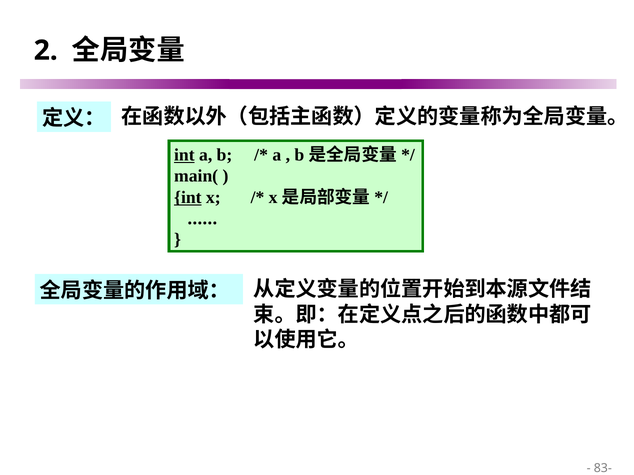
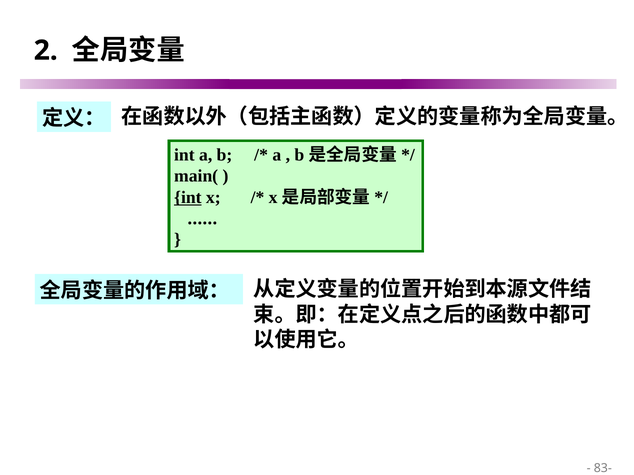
int at (184, 155) underline: present -> none
